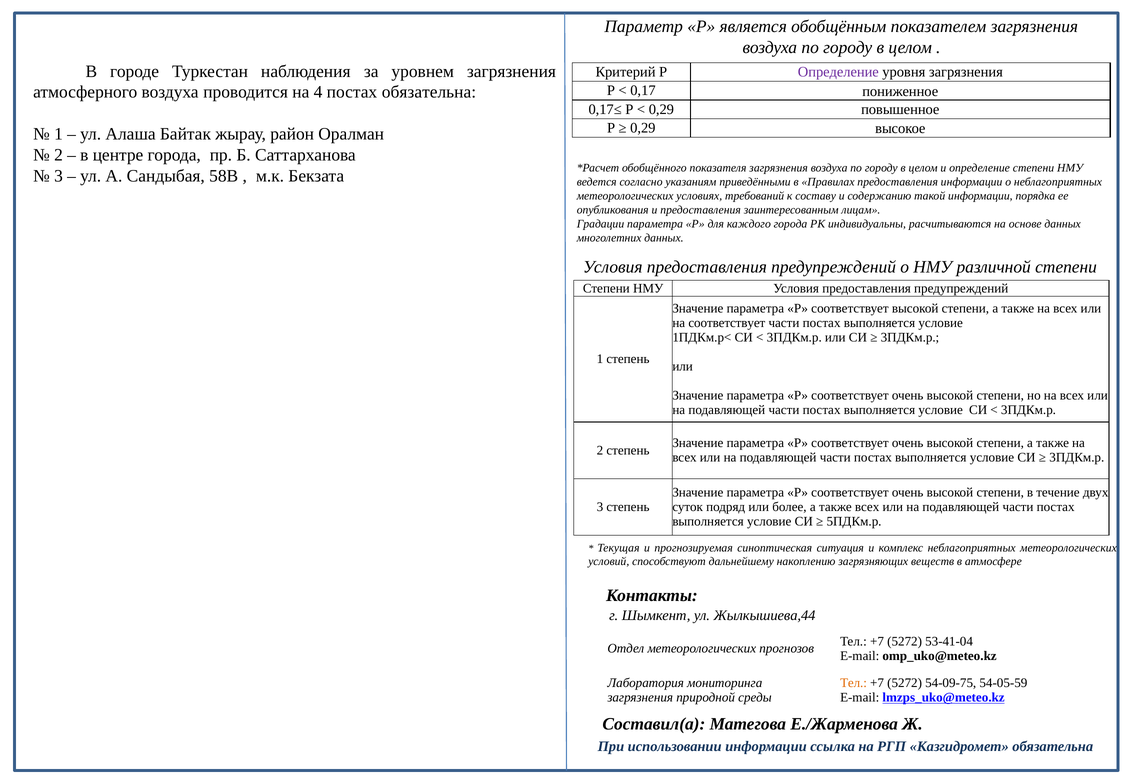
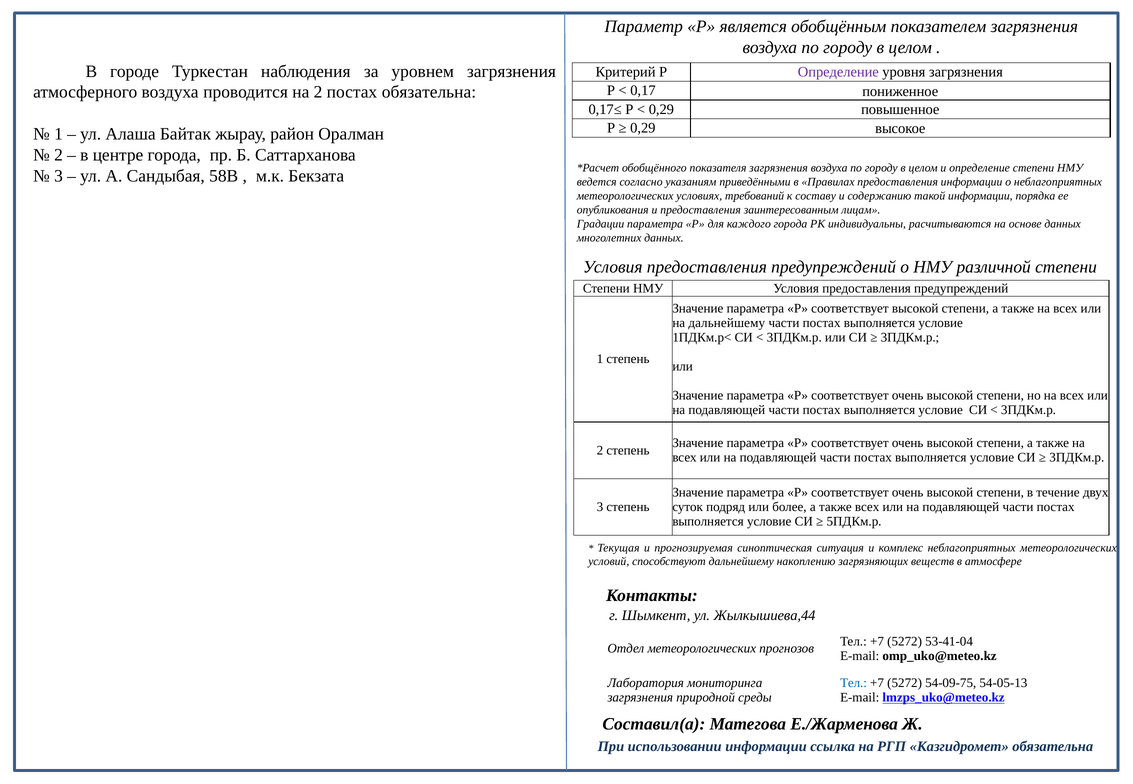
на 4: 4 -> 2
на соответствует: соответствует -> дальнейшему
Тел at (854, 683) colour: orange -> blue
54-05-59: 54-05-59 -> 54-05-13
